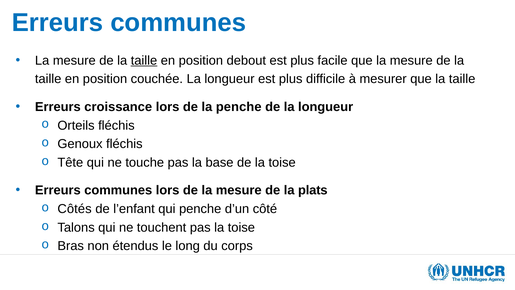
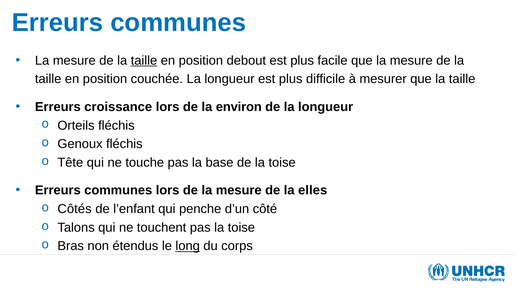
la penche: penche -> environ
plats: plats -> elles
long underline: none -> present
